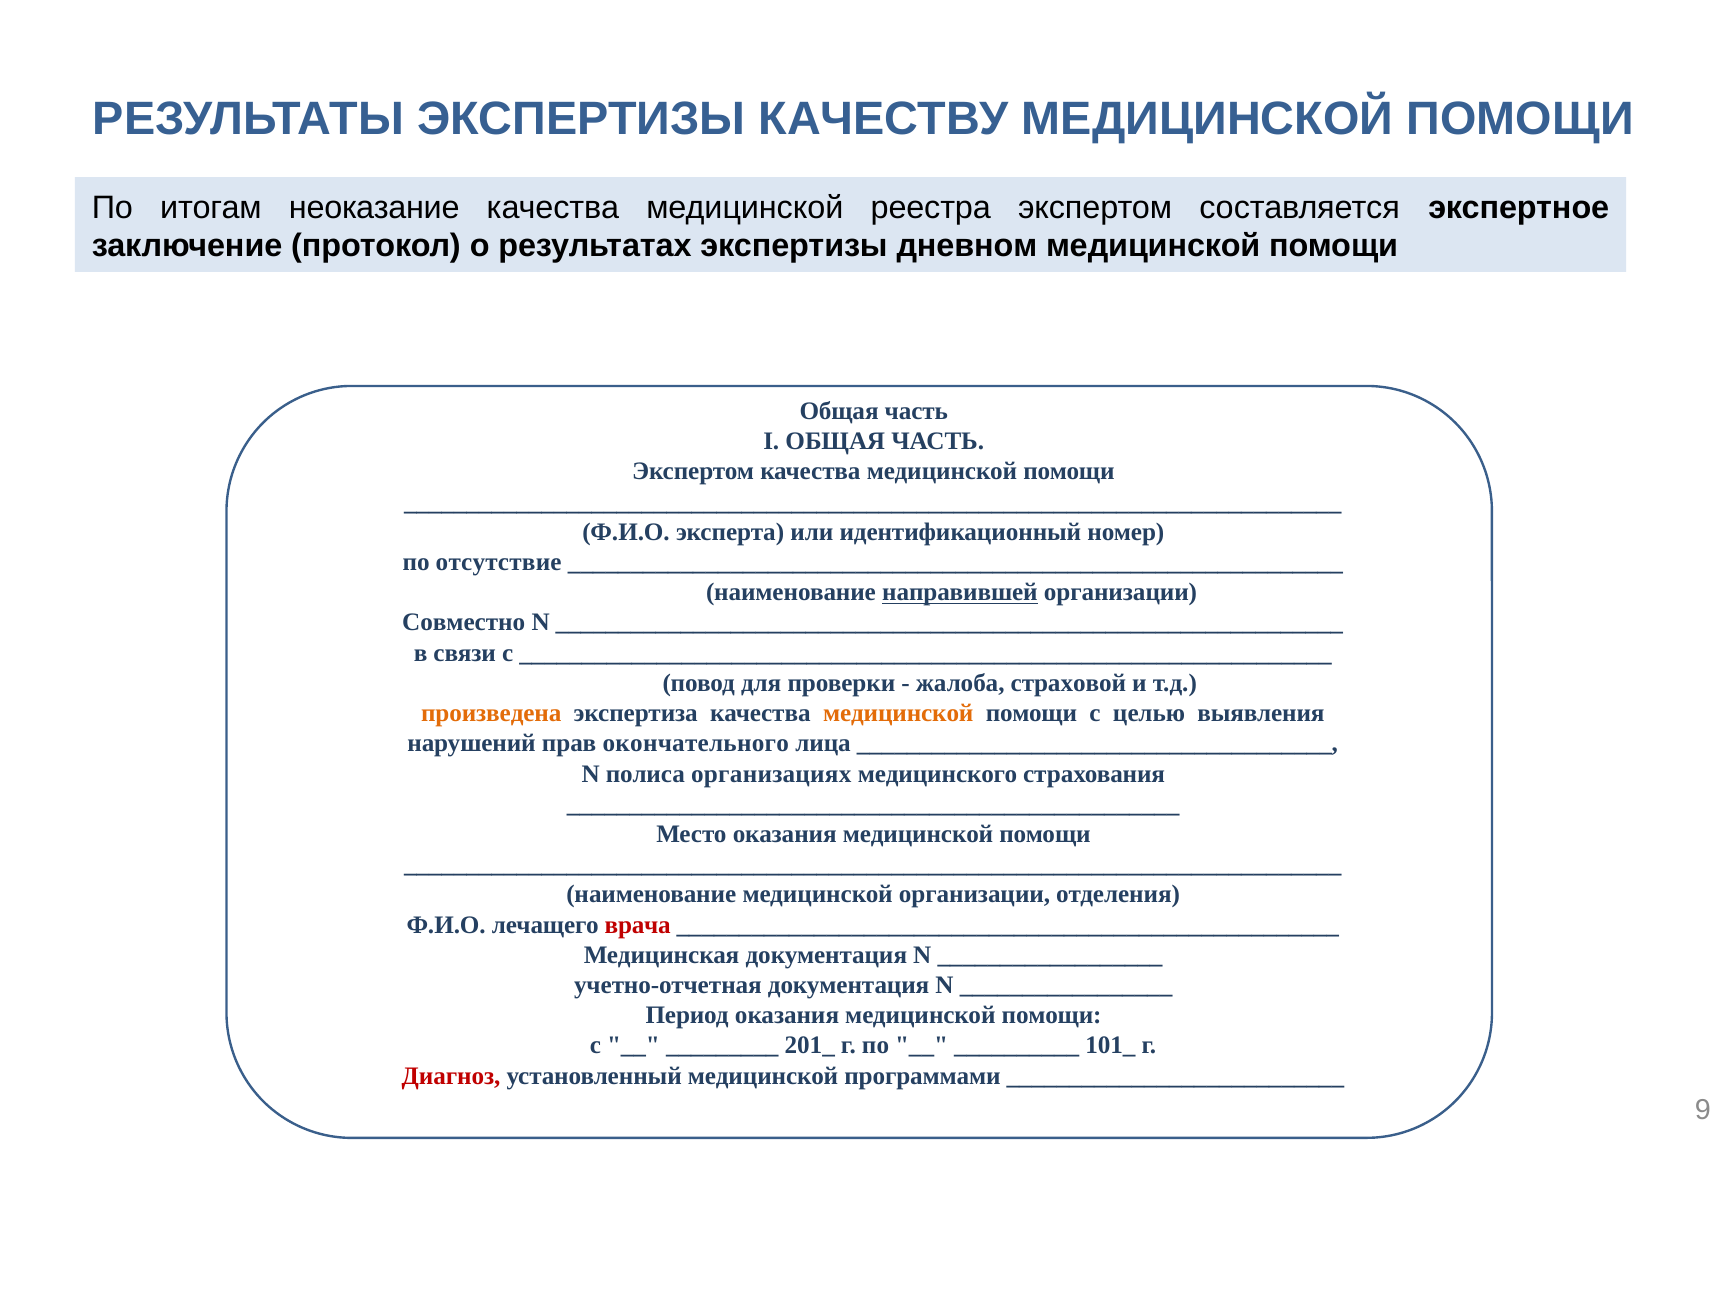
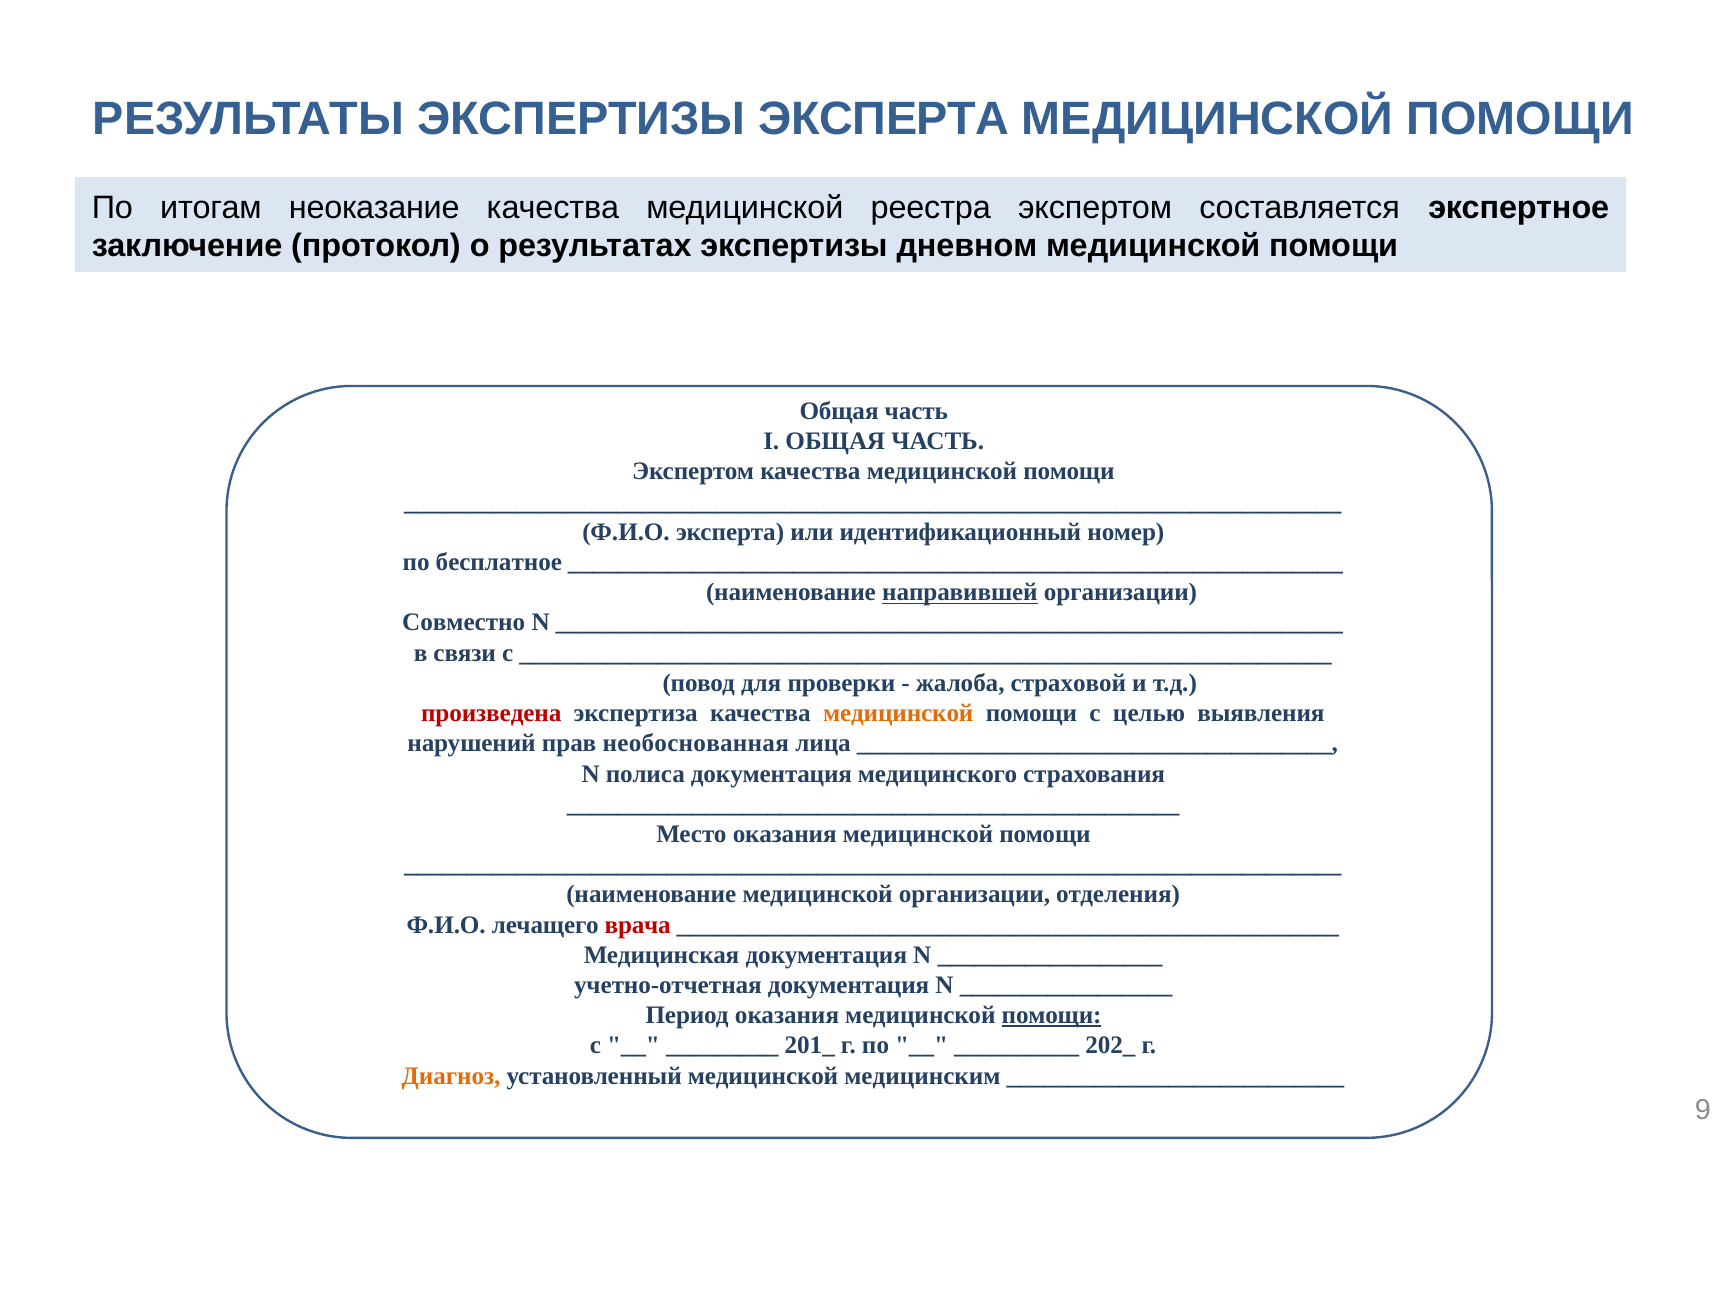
ЭКСПЕРТИЗЫ КАЧЕСТВУ: КАЧЕСТВУ -> ЭКСПЕРТА
отсутствие: отсутствие -> бесплатное
произведена colour: orange -> red
окончательного: окончательного -> необоснованная
полиса организациях: организациях -> документация
помощи at (1052, 1015) underline: none -> present
101_: 101_ -> 202_
Диагноз colour: red -> orange
программами: программами -> медицинским
